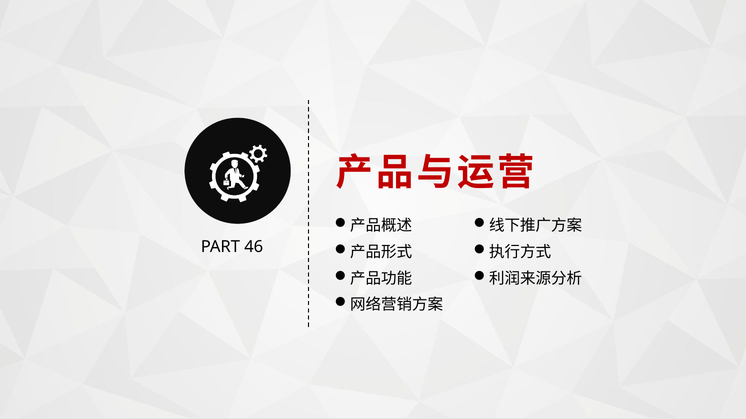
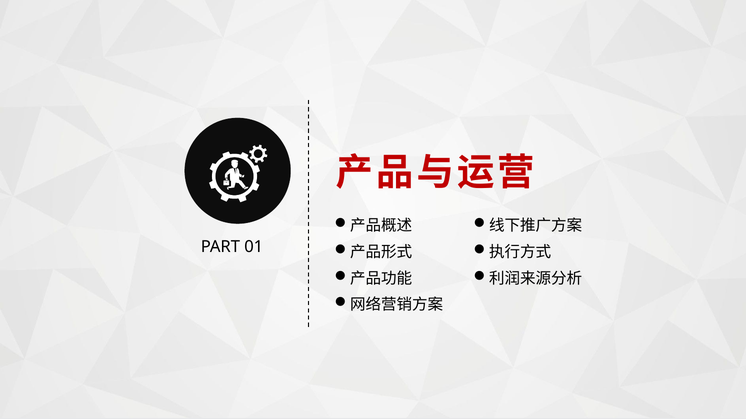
46: 46 -> 01
